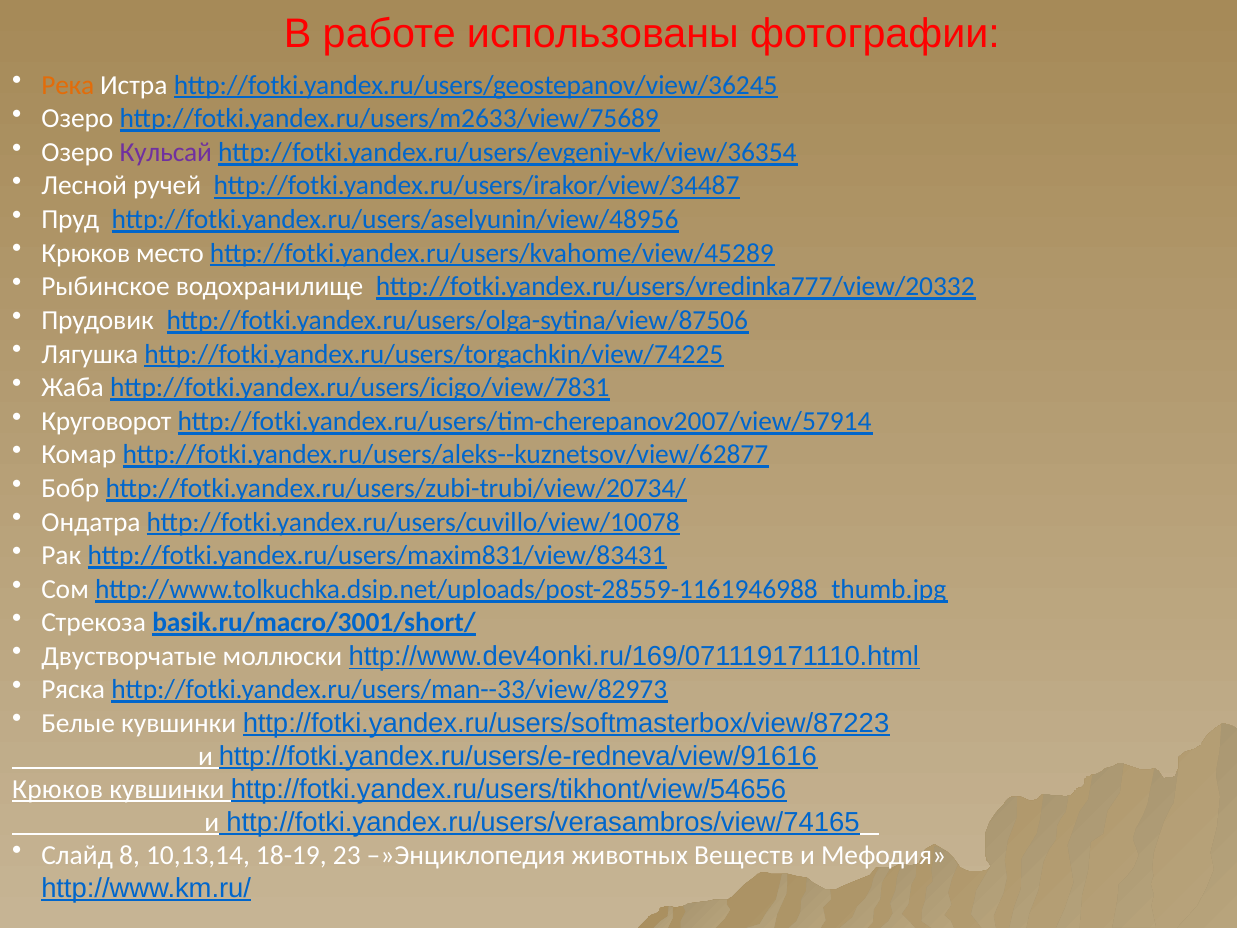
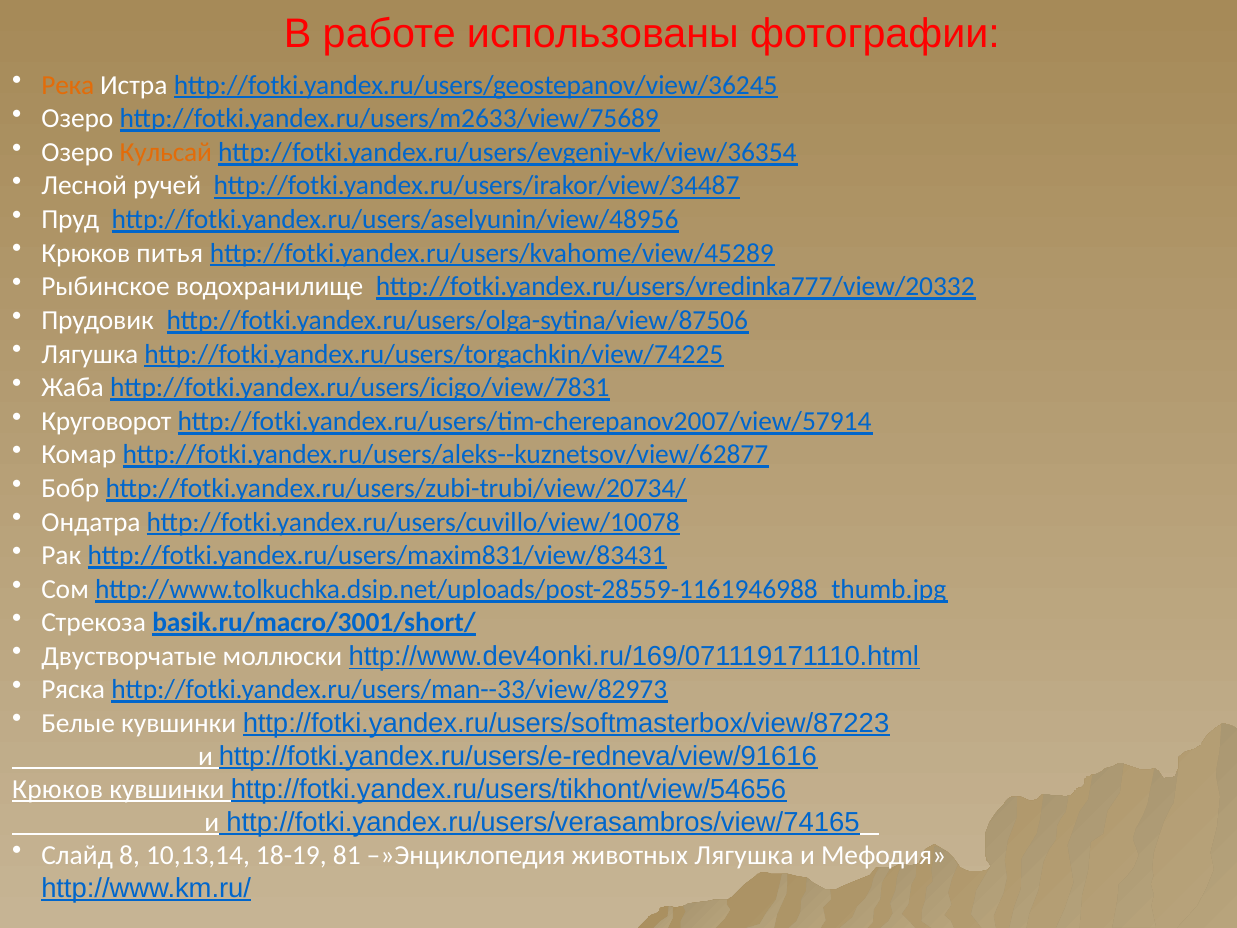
Кульсай colour: purple -> orange
место: место -> питья
23: 23 -> 81
животных Веществ: Веществ -> Лягушка
